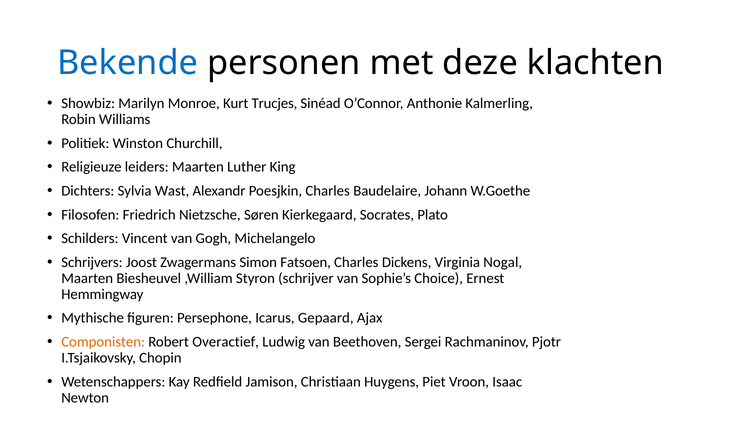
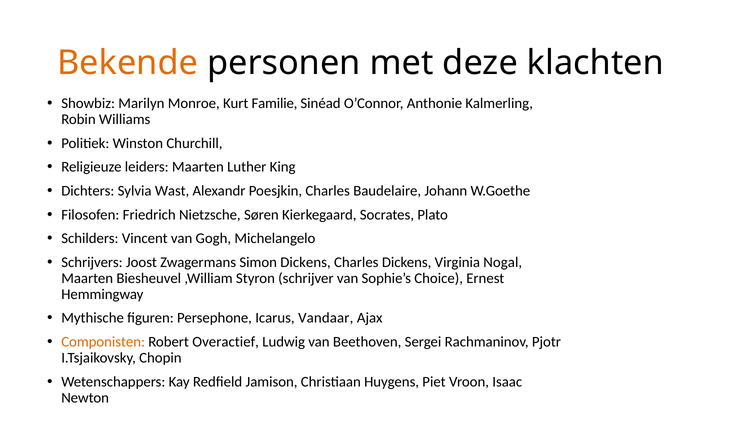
Bekende colour: blue -> orange
Trucjes: Trucjes -> Familie
Simon Fatsoen: Fatsoen -> Dickens
Gepaard: Gepaard -> Vandaar
